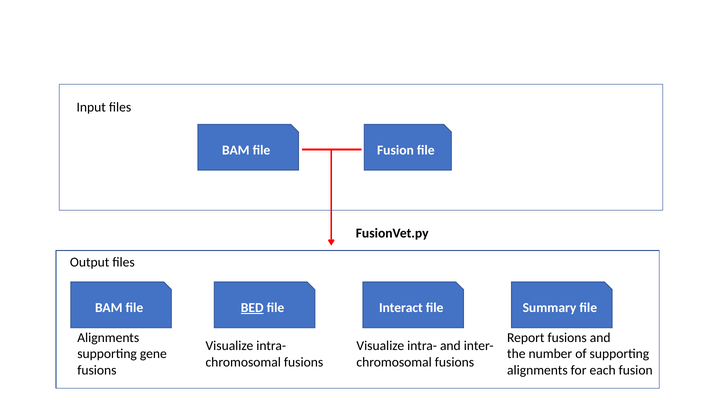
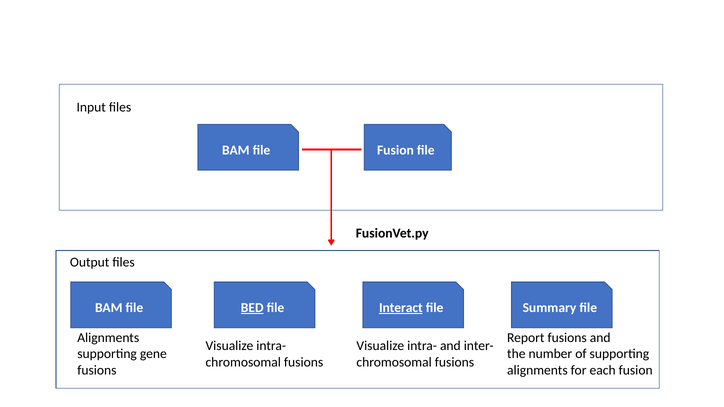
Interact underline: none -> present
